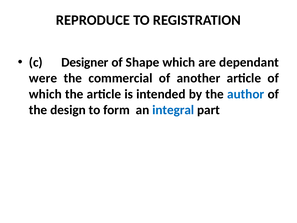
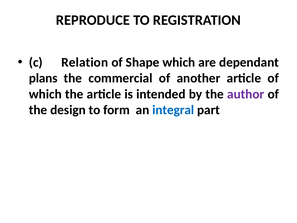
Designer: Designer -> Relation
were: were -> plans
author colour: blue -> purple
